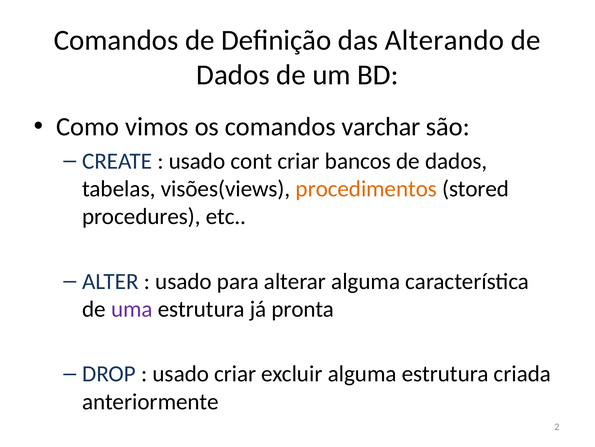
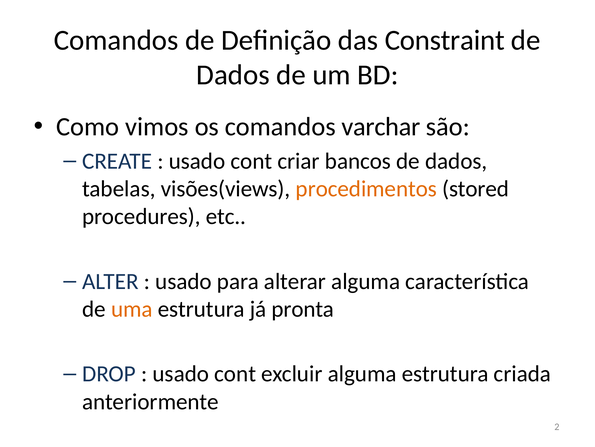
Alterando: Alterando -> Constraint
uma colour: purple -> orange
criar at (235, 373): criar -> cont
